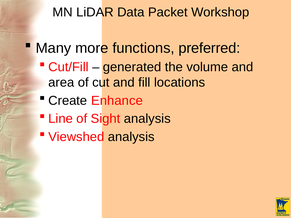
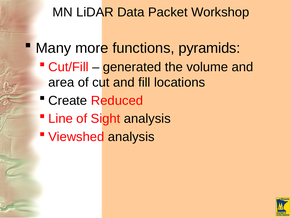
preferred: preferred -> pyramids
Enhance: Enhance -> Reduced
